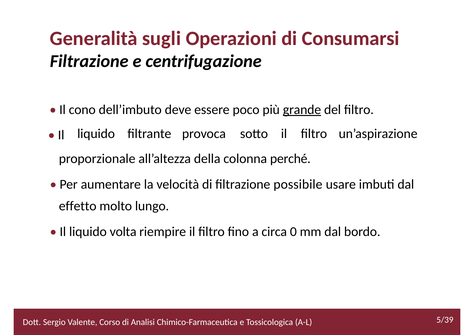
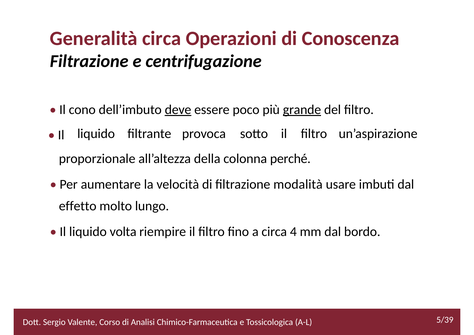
Generalità sugli: sugli -> circa
Consumarsi: Consumarsi -> Conoscenza
deve underline: none -> present
possibile: possibile -> modalità
0: 0 -> 4
